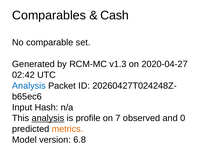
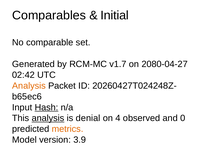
Cash: Cash -> Initial
v1.3: v1.3 -> v1.7
2020-04-27: 2020-04-27 -> 2080-04-27
Analysis at (29, 86) colour: blue -> orange
Hash underline: none -> present
profile: profile -> denial
7: 7 -> 4
6.8: 6.8 -> 3.9
